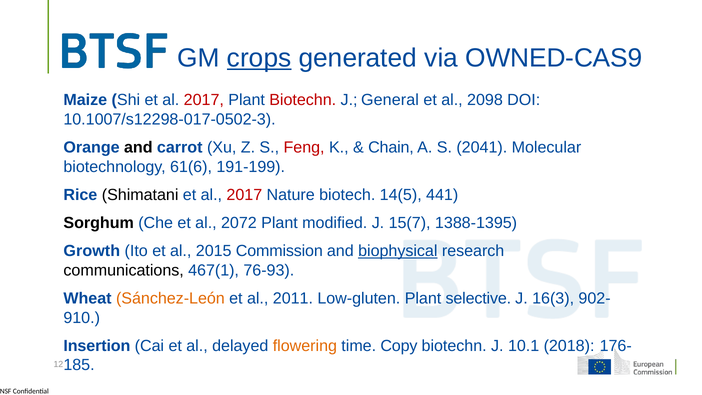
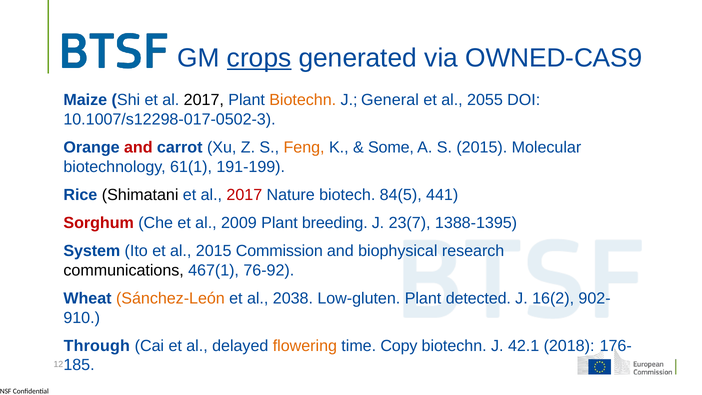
2017 at (204, 100) colour: red -> black
Biotechn at (303, 100) colour: red -> orange
2098: 2098 -> 2055
and at (138, 147) colour: black -> red
Feng colour: red -> orange
Chain: Chain -> Some
S 2041: 2041 -> 2015
61(6: 61(6 -> 61(1
14(5: 14(5 -> 84(5
Sorghum colour: black -> red
2072: 2072 -> 2009
modified: modified -> breeding
15(7: 15(7 -> 23(7
Growth: Growth -> System
biophysical underline: present -> none
76-93: 76-93 -> 76-92
2011: 2011 -> 2038
selective: selective -> detected
16(3: 16(3 -> 16(2
Insertion: Insertion -> Through
10.1: 10.1 -> 42.1
